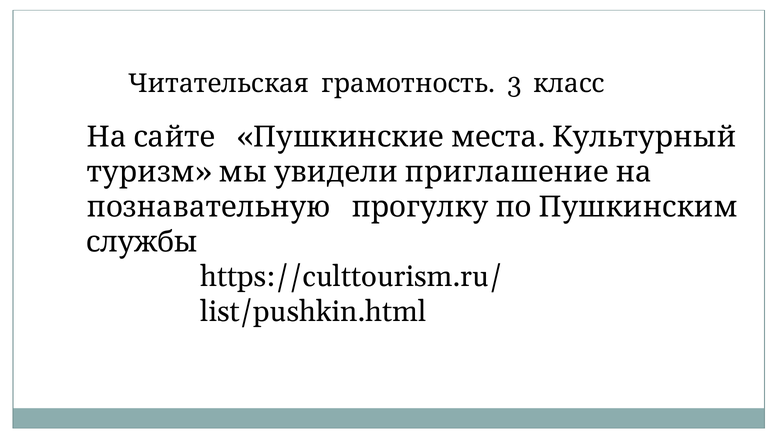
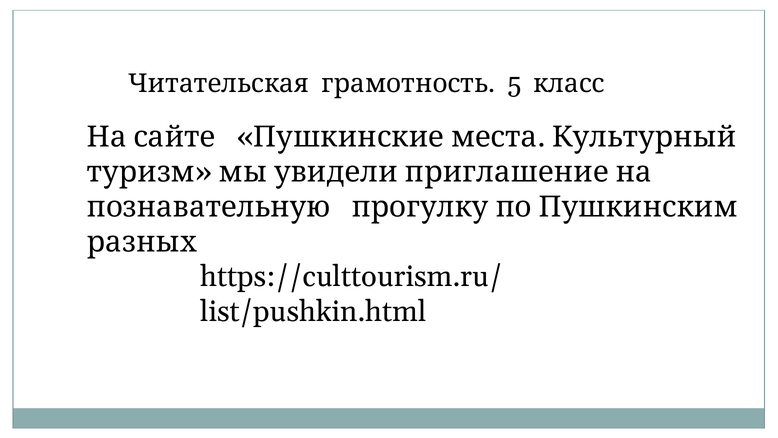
3: 3 -> 5
службы: службы -> разных
